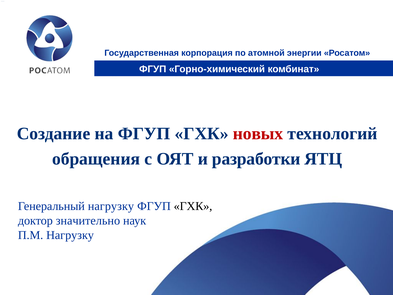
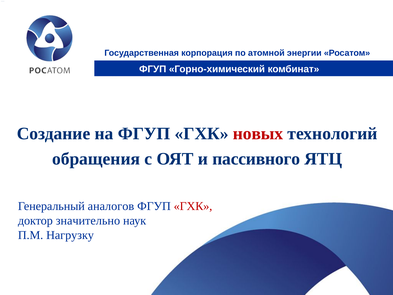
разработки: разработки -> пассивного
Генеральный нагрузку: нагрузку -> аналогов
ГХК at (193, 206) colour: black -> red
